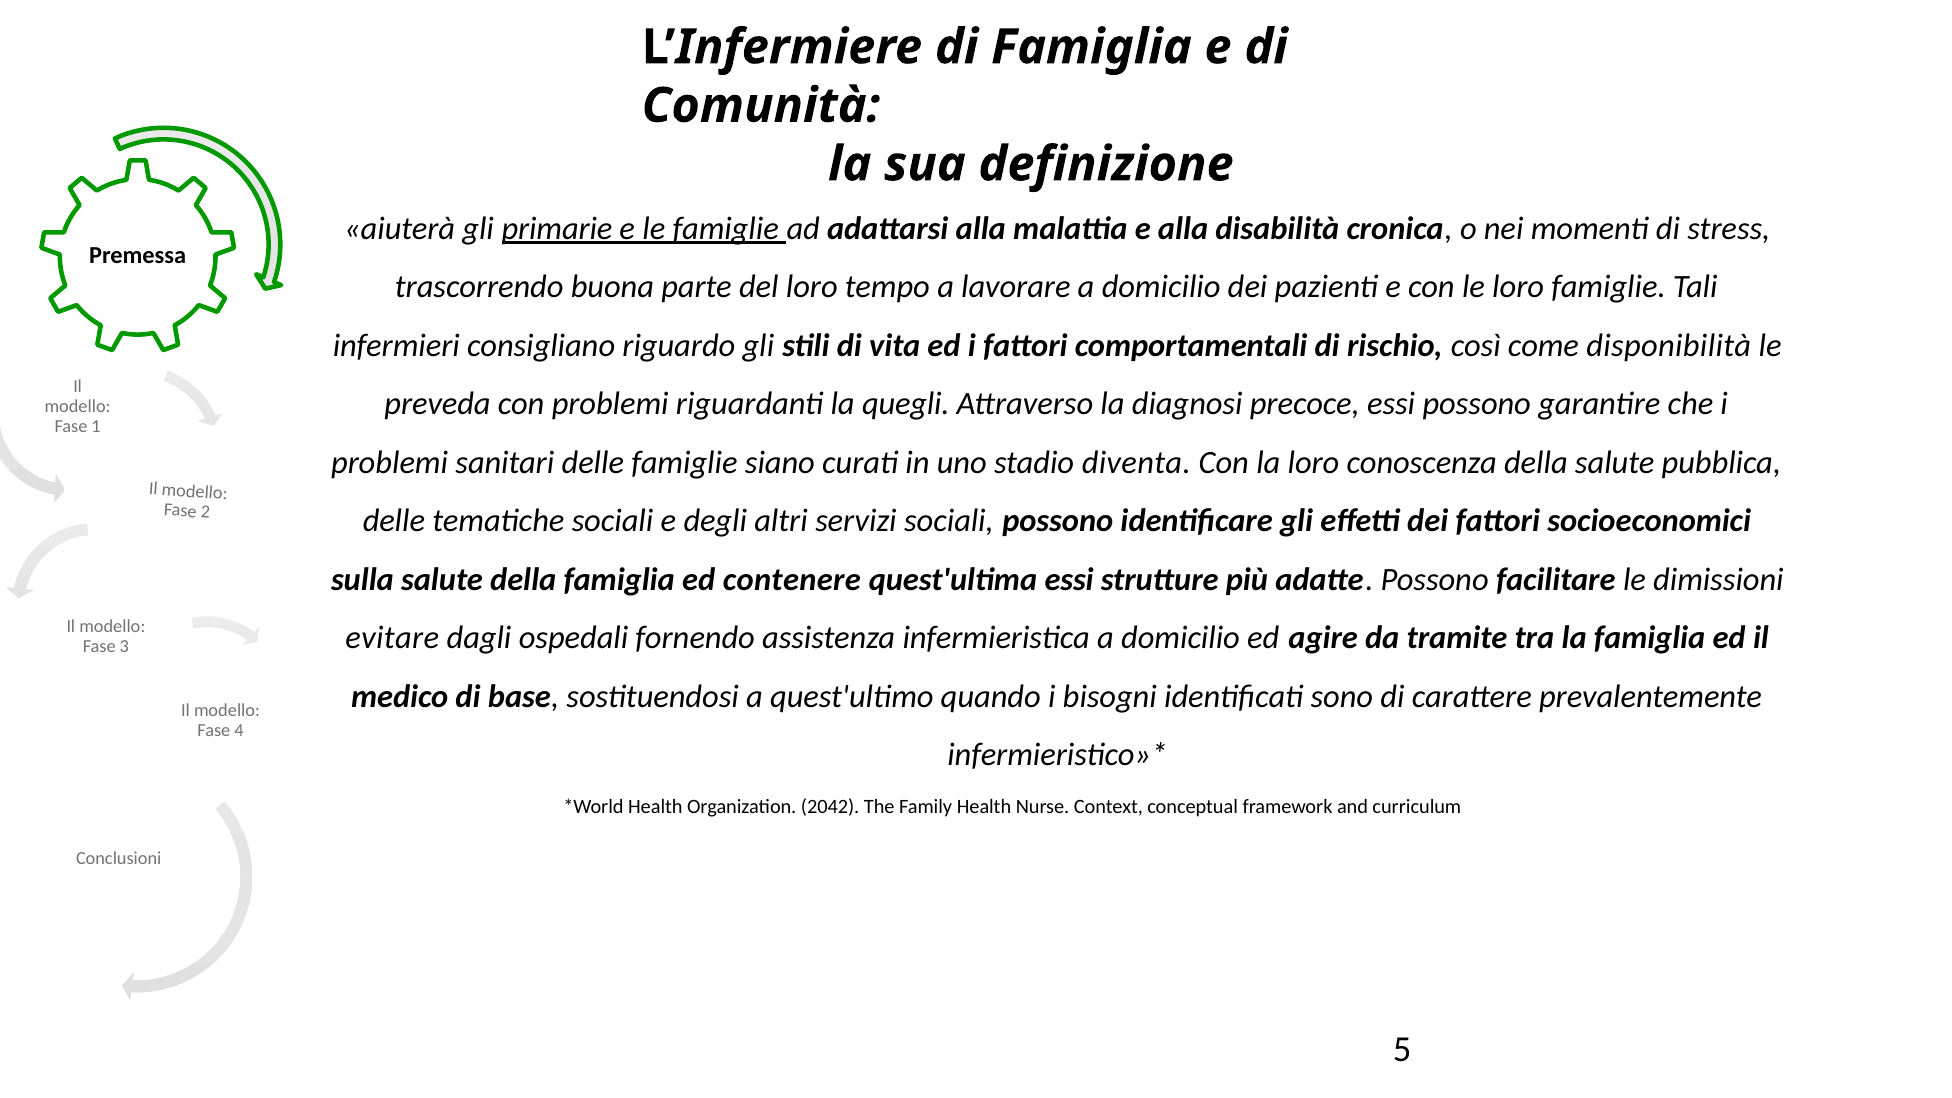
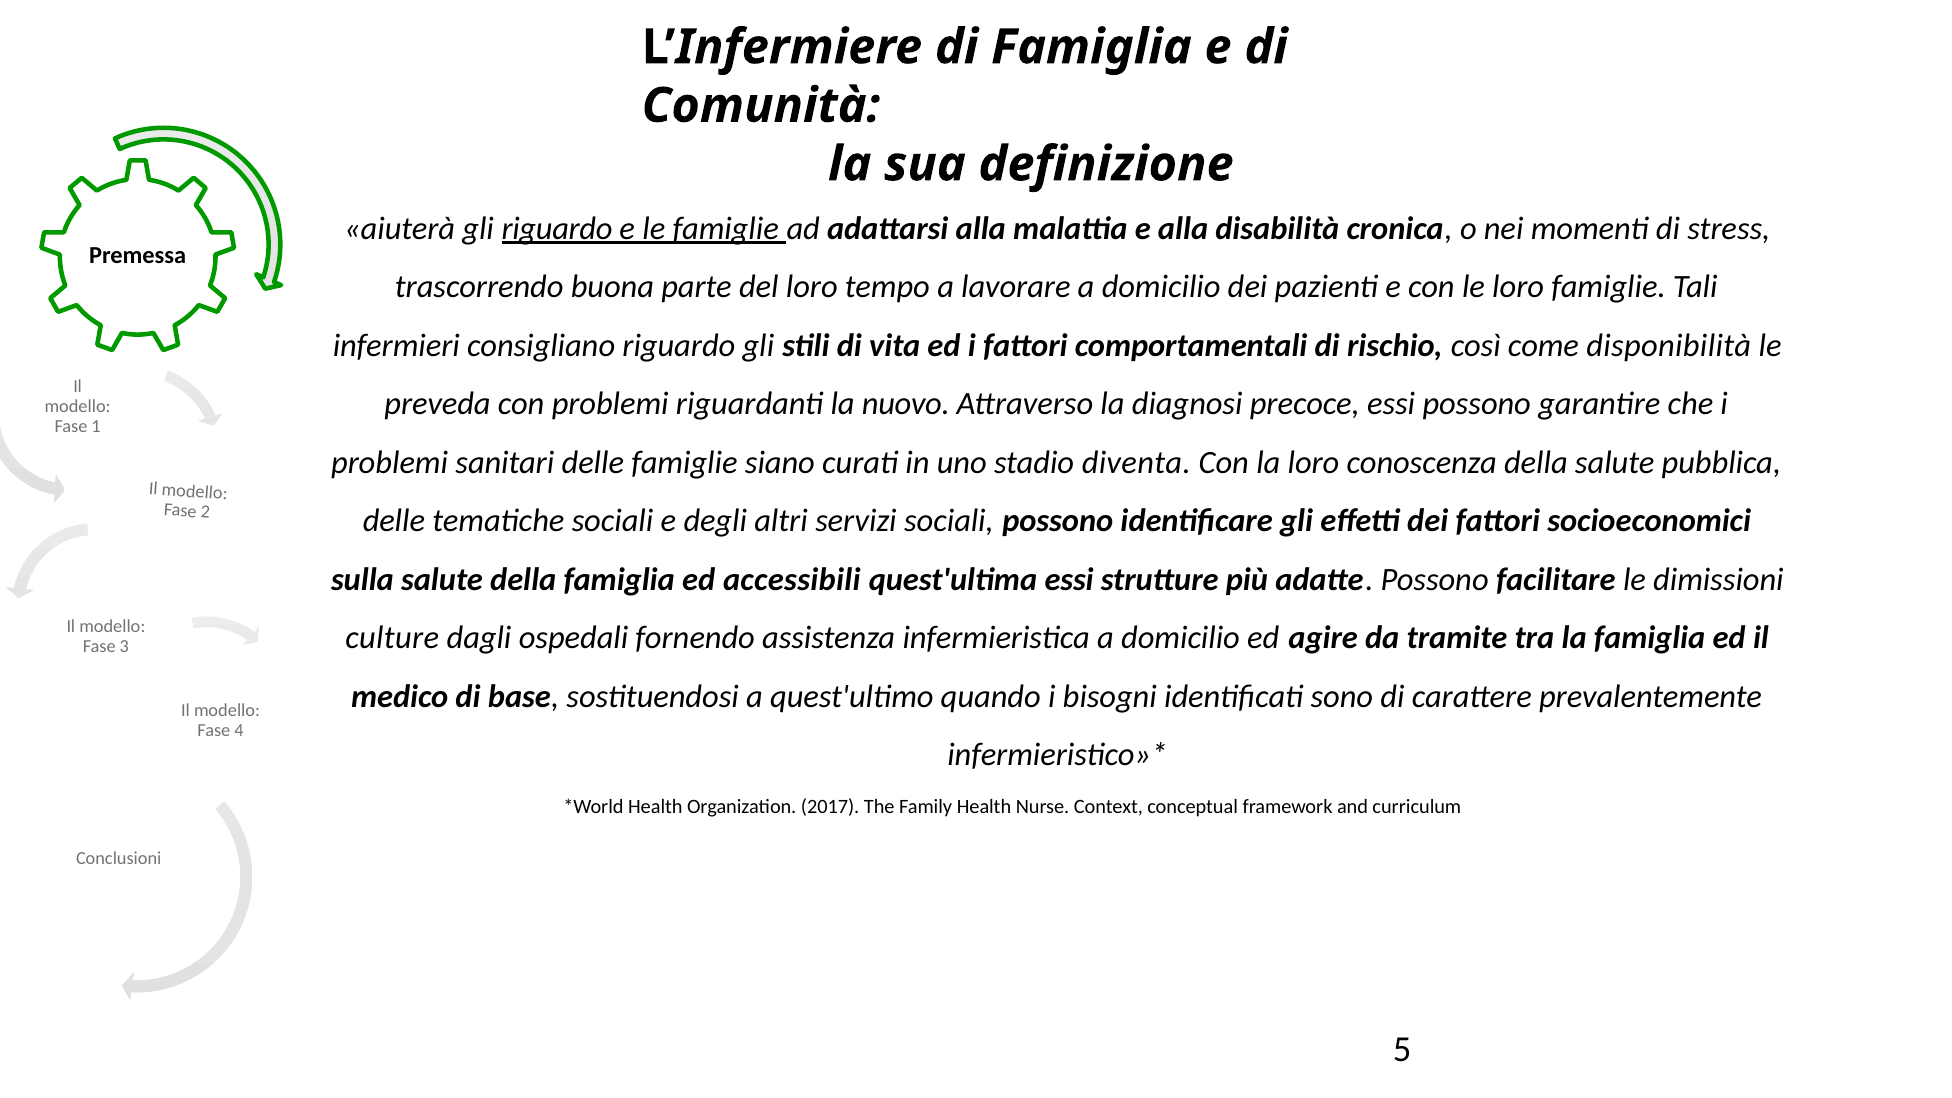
gli primarie: primarie -> riguardo
quegli: quegli -> nuovo
contenere: contenere -> accessibili
evitare: evitare -> culture
2042: 2042 -> 2017
